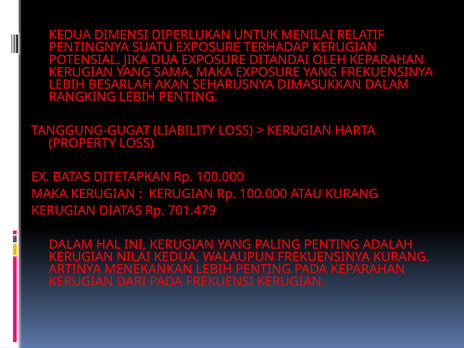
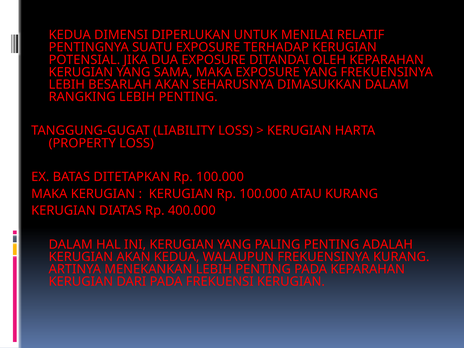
701.479: 701.479 -> 400.000
KERUGIAN NILAI: NILAI -> AKAN
